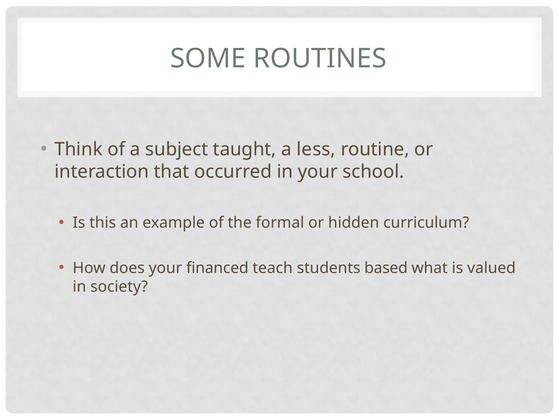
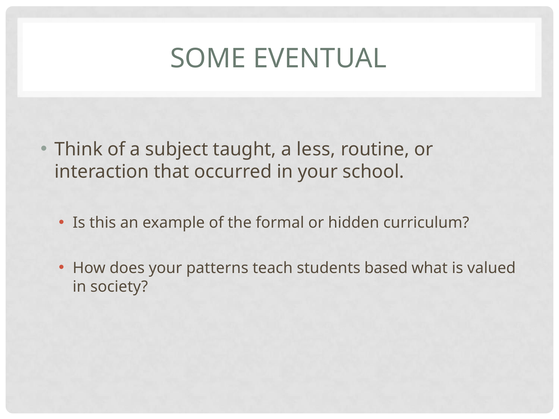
ROUTINES: ROUTINES -> EVENTUAL
financed: financed -> patterns
